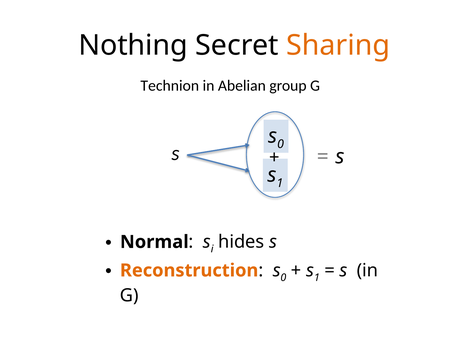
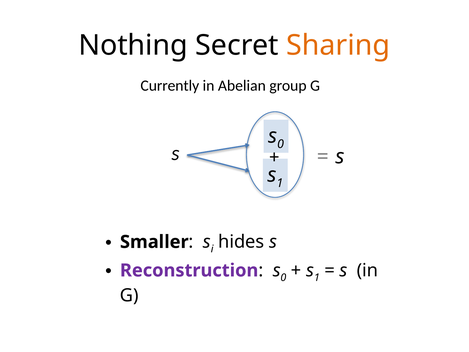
Technion: Technion -> Currently
Normal: Normal -> Smaller
Reconstruction colour: orange -> purple
